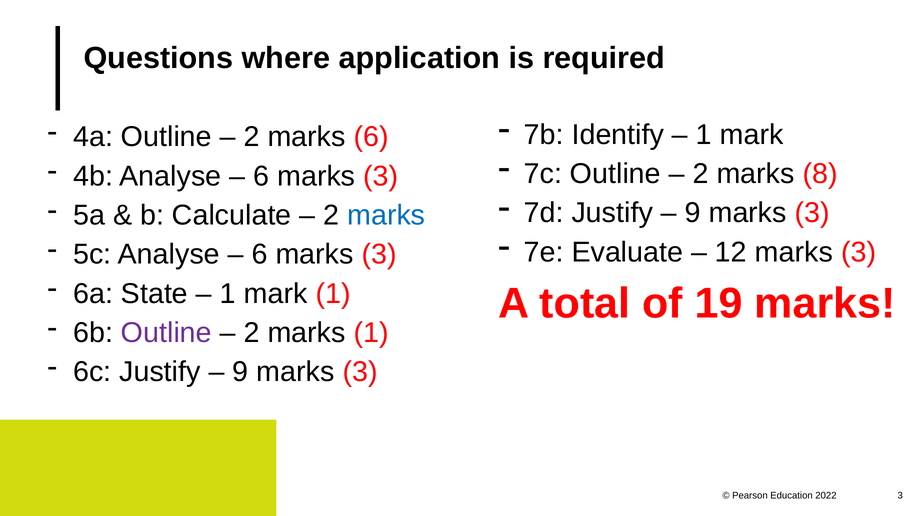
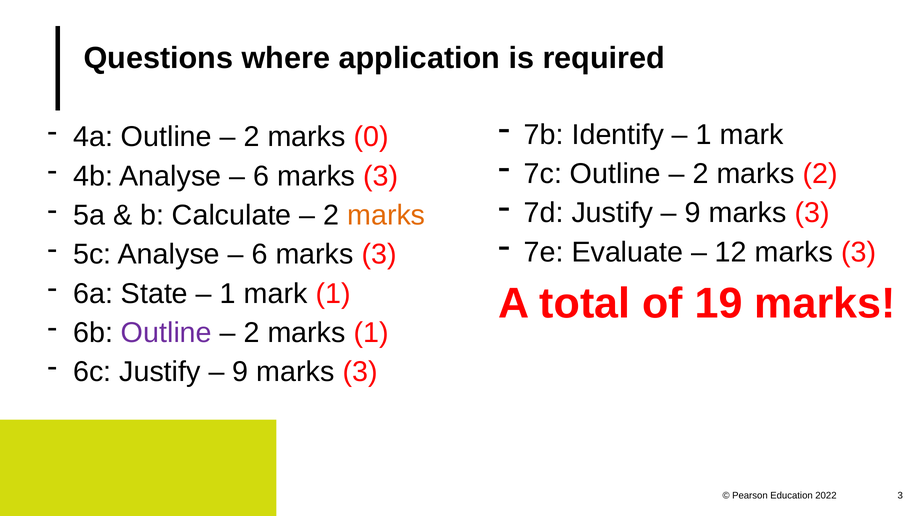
marks 6: 6 -> 0
marks 8: 8 -> 2
marks at (386, 215) colour: blue -> orange
